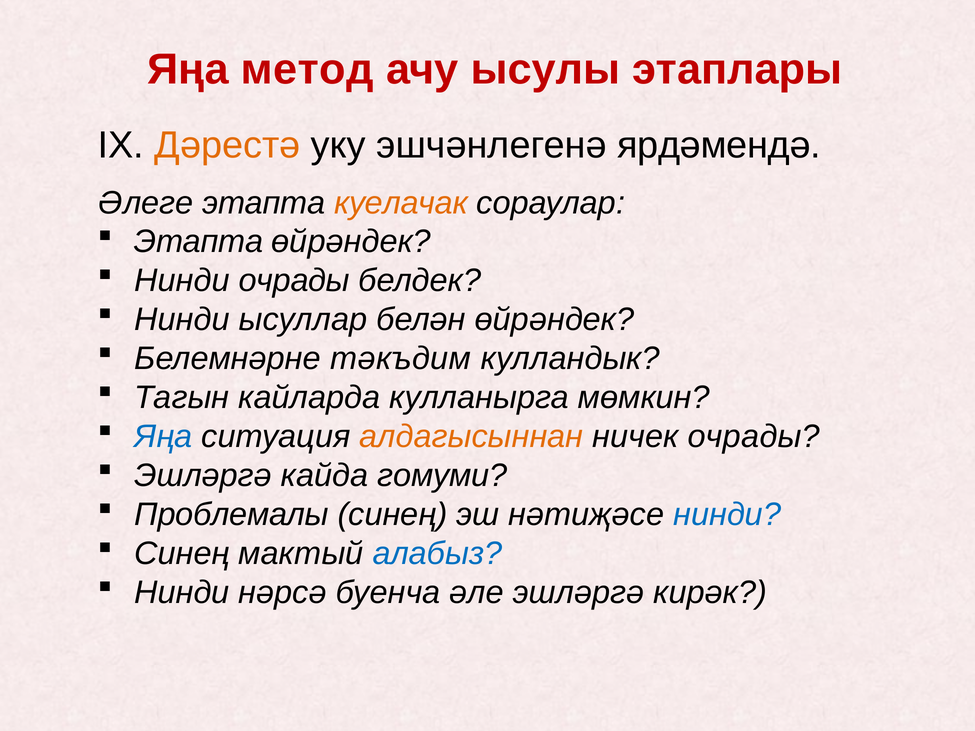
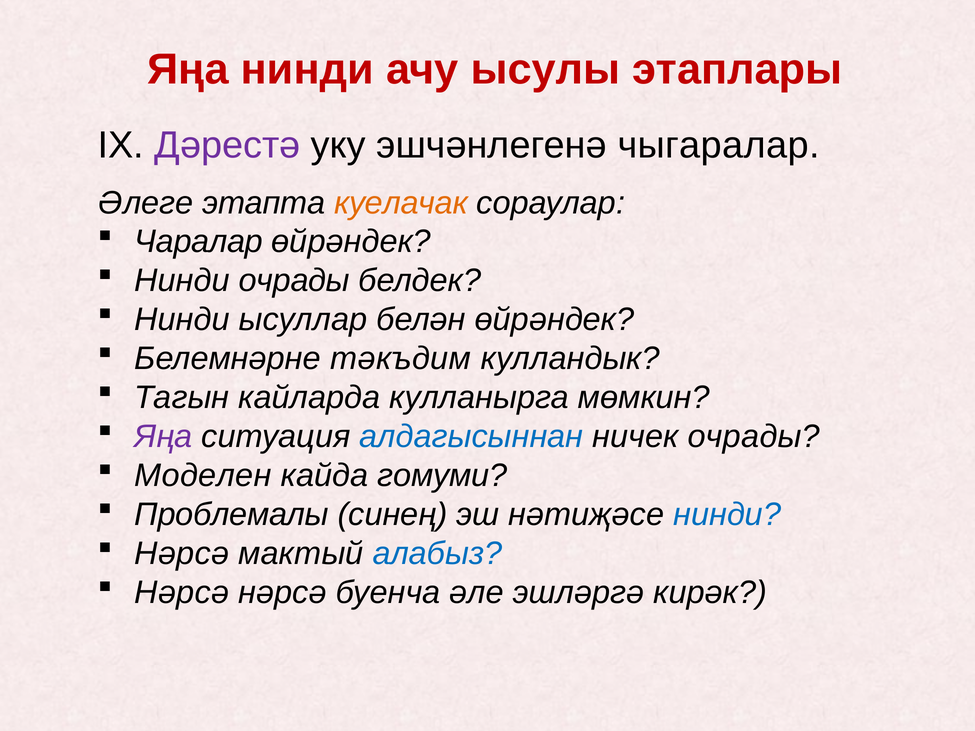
Яңа метод: метод -> нинди
Дәрестә colour: orange -> purple
ярдәмендә: ярдәмендә -> чыгаралар
Этапта at (199, 242): Этапта -> Чаралар
Яңа at (163, 437) colour: blue -> purple
алдагысыннан colour: orange -> blue
Эшләргә at (203, 476): Эшләргә -> Моделен
Синең at (182, 554): Синең -> Нәрсә
Нинди at (182, 593): Нинди -> Нәрсә
